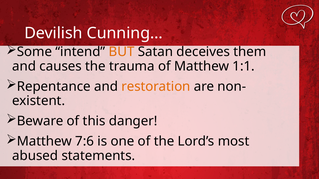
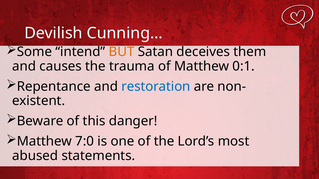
1:1: 1:1 -> 0:1
restoration colour: orange -> blue
7:6: 7:6 -> 7:0
